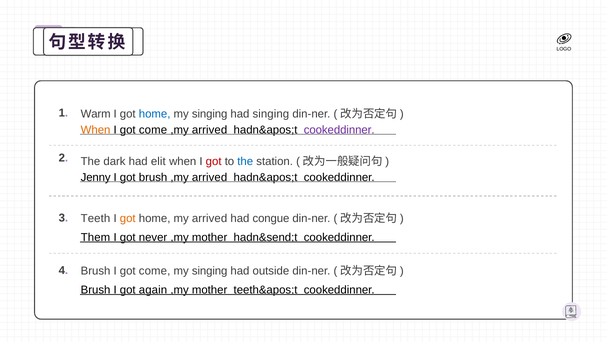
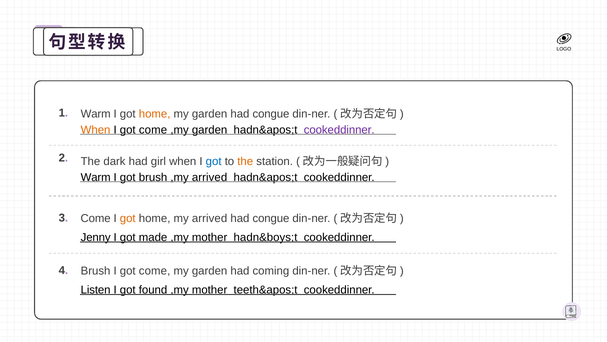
home at (155, 114) colour: blue -> orange
singing at (210, 114): singing -> garden
singing at (271, 114): singing -> congue
arrived at (210, 130): arrived -> garden
elit: elit -> girl
got at (214, 161) colour: red -> blue
the at (245, 161) colour: blue -> orange
Jenny at (96, 177): Jenny -> Warm
Teeth at (96, 218): Teeth -> Come
Them: Them -> Jenny
never: never -> made
hadn&send;t: hadn&send;t -> hadn&boys;t
singing at (210, 270): singing -> garden
outside: outside -> coming
Brush at (96, 289): Brush -> Listen
again: again -> found
